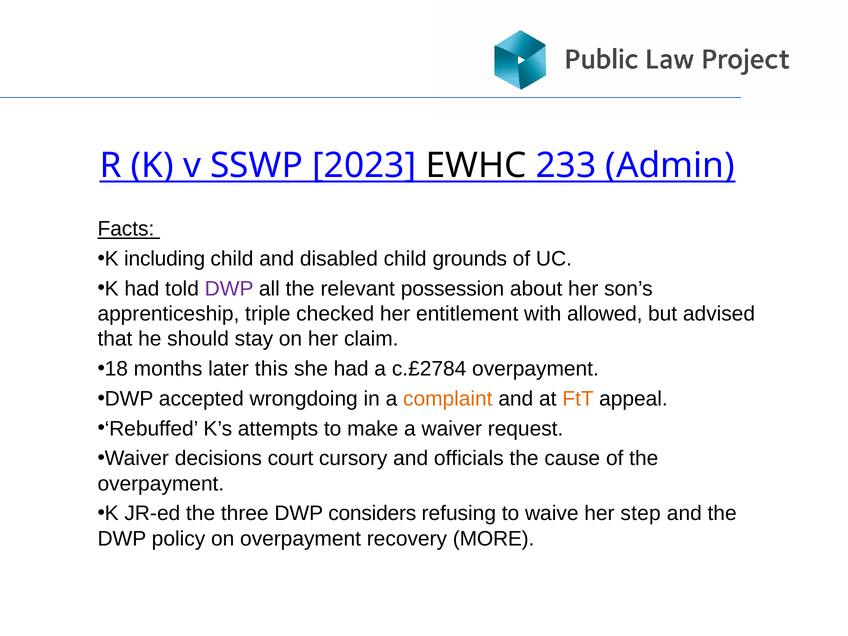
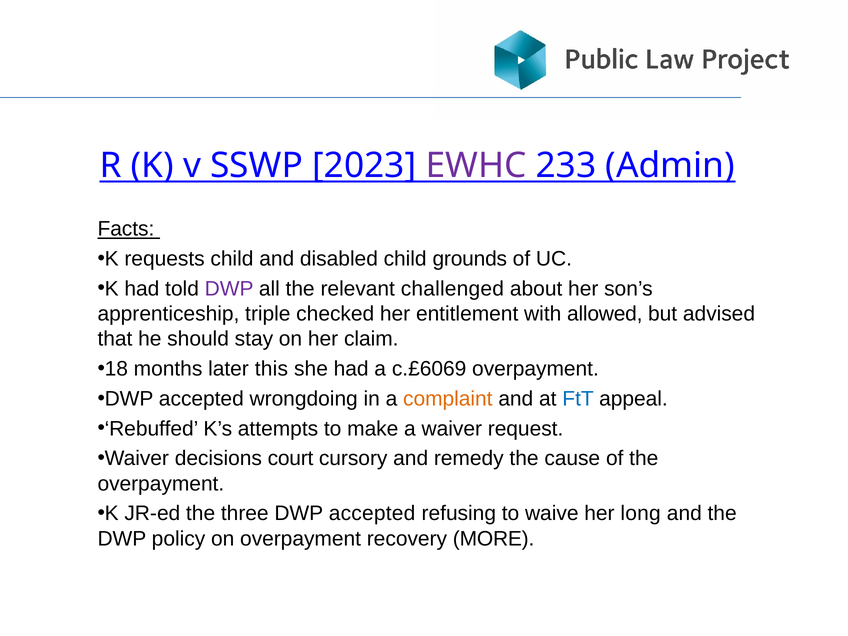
EWHC colour: black -> purple
including: including -> requests
possession: possession -> challenged
c.£2784: c.£2784 -> c.£6069
FtT colour: orange -> blue
officials: officials -> remedy
three DWP considers: considers -> accepted
step: step -> long
